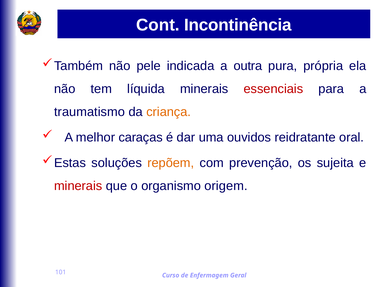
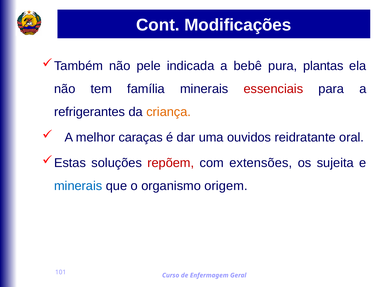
Incontinência: Incontinência -> Modificações
outra: outra -> bebê
própria: própria -> plantas
líquida: líquida -> família
traumatismo: traumatismo -> refrigerantes
repõem colour: orange -> red
prevenção: prevenção -> extensões
minerais at (78, 186) colour: red -> blue
